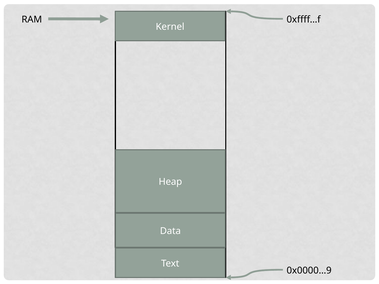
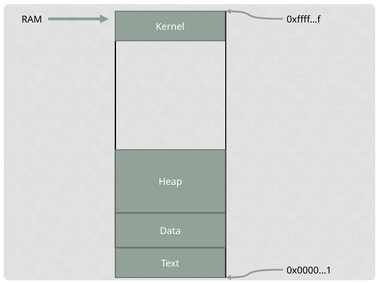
0x0000…9: 0x0000…9 -> 0x0000…1
